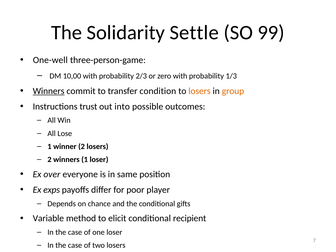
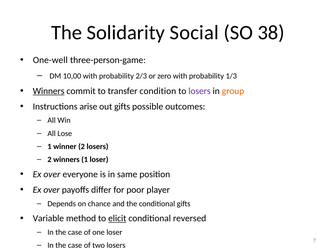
Settle: Settle -> Social
99: 99 -> 38
losers at (200, 91) colour: orange -> purple
trust: trust -> arise
out into: into -> gifts
exps at (52, 190): exps -> over
elicit underline: none -> present
recipient: recipient -> reversed
